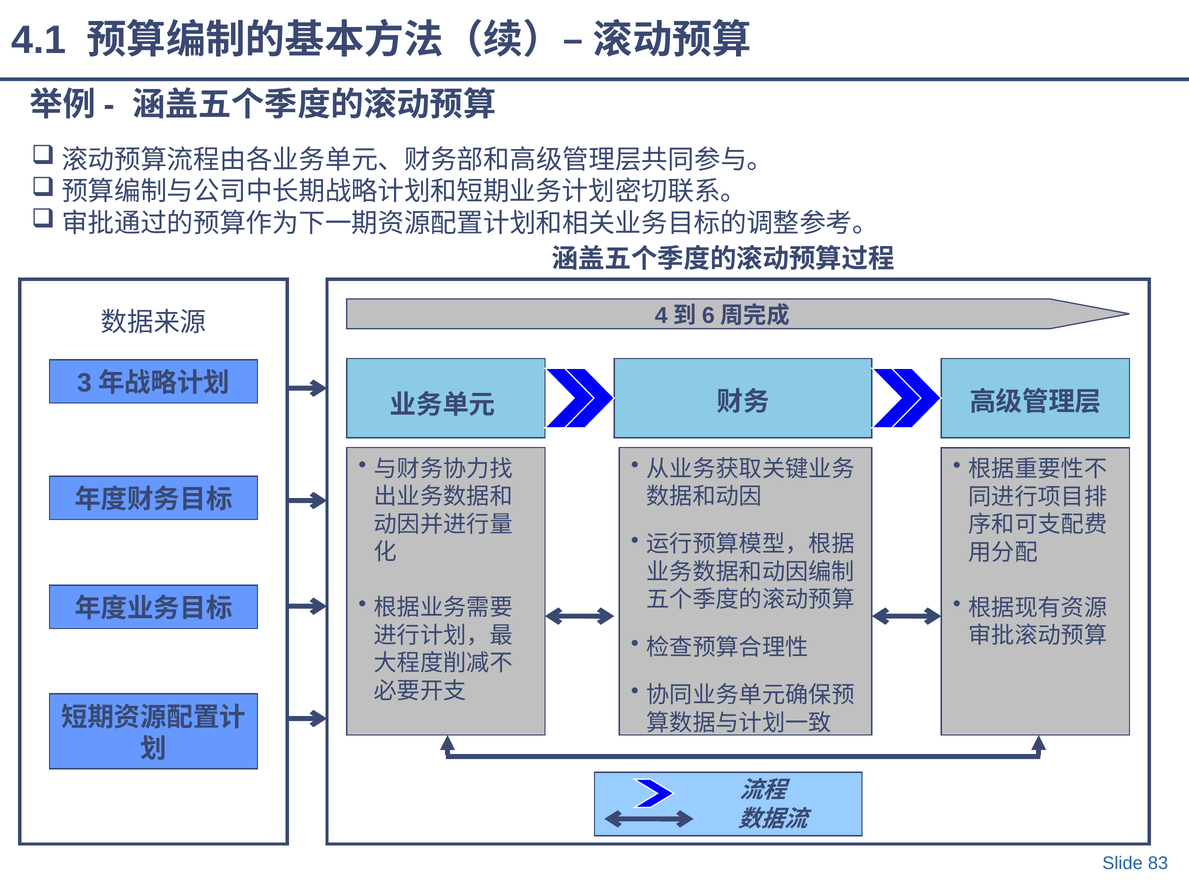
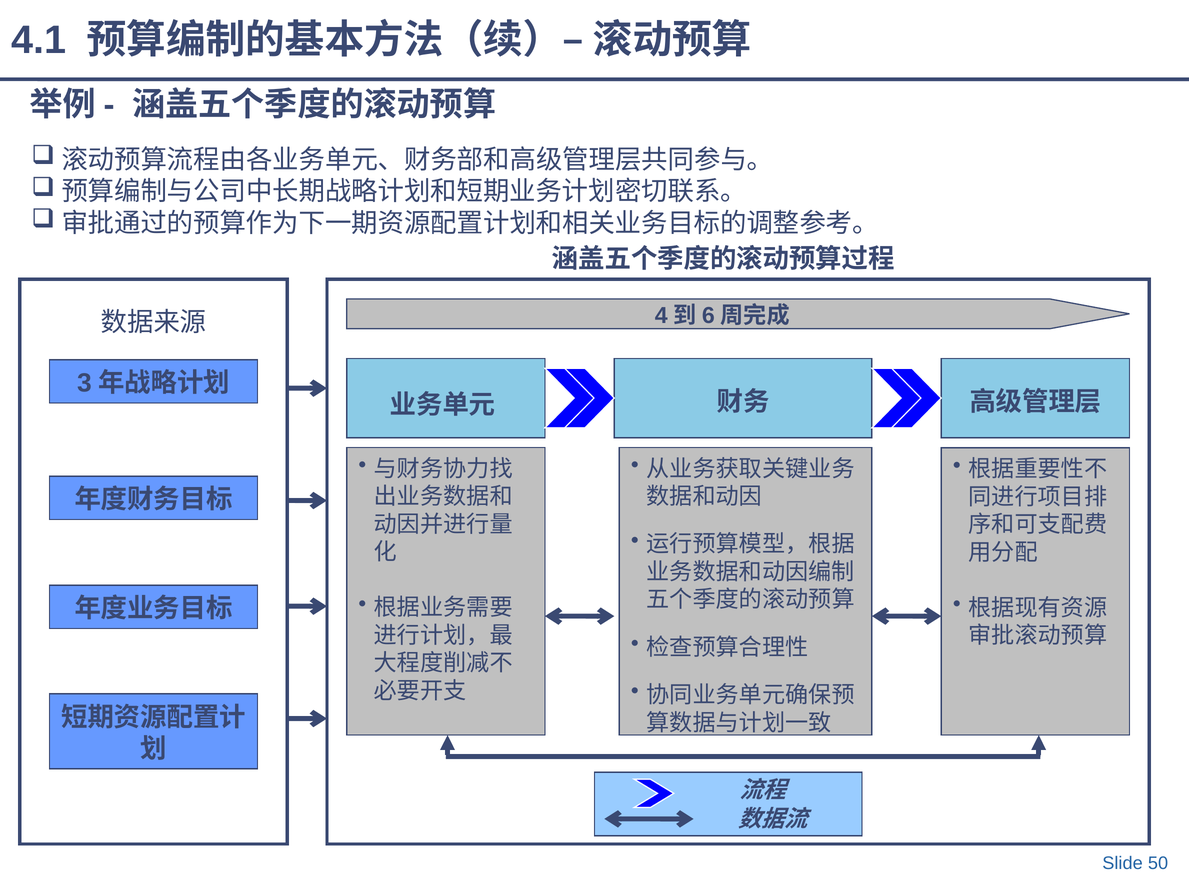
83: 83 -> 50
